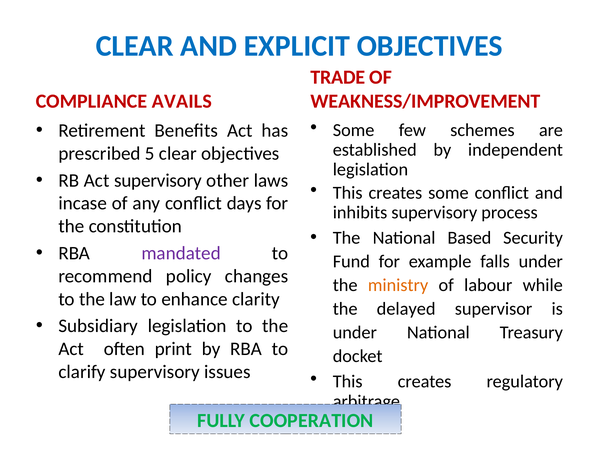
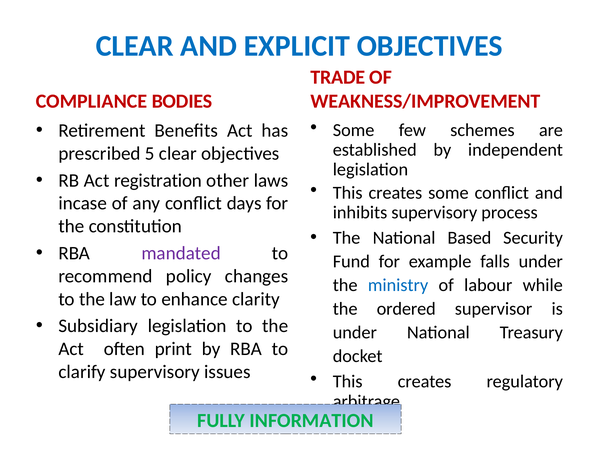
AVAILS: AVAILS -> BODIES
Act supervisory: supervisory -> registration
ministry colour: orange -> blue
delayed: delayed -> ordered
COOPERATION: COOPERATION -> INFORMATION
